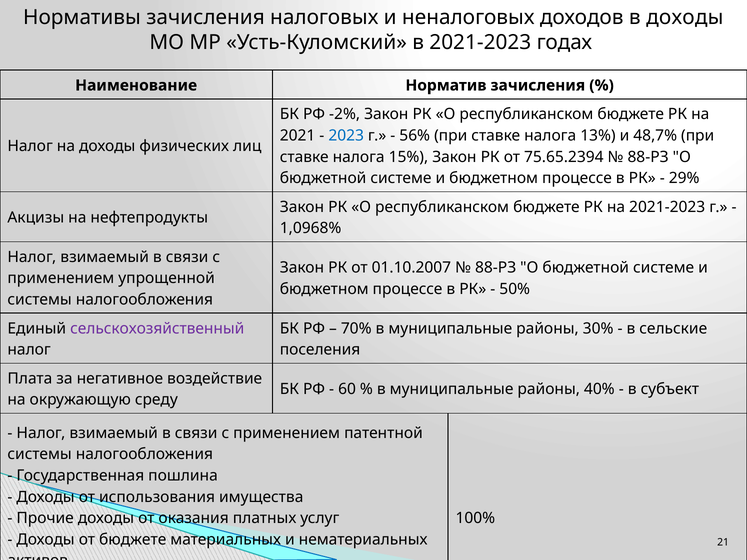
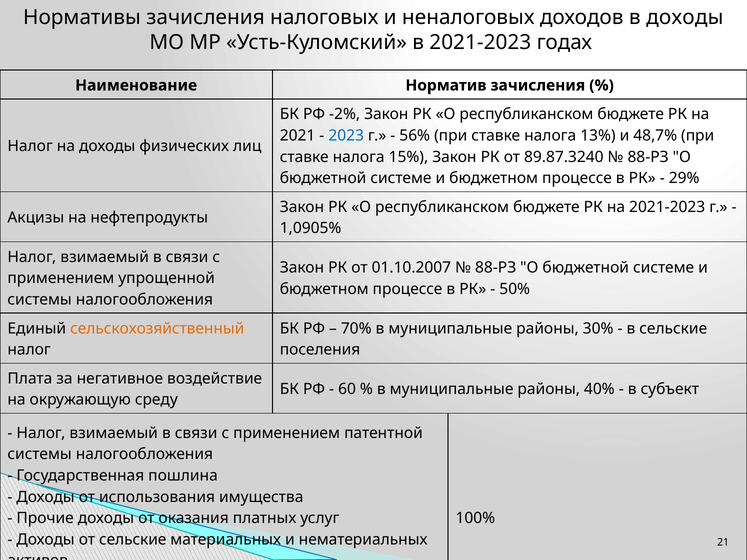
75.65.2394: 75.65.2394 -> 89.87.3240
1,0968%: 1,0968% -> 1,0905%
сельскохозяйственный colour: purple -> orange
от бюджете: бюджете -> сельские
